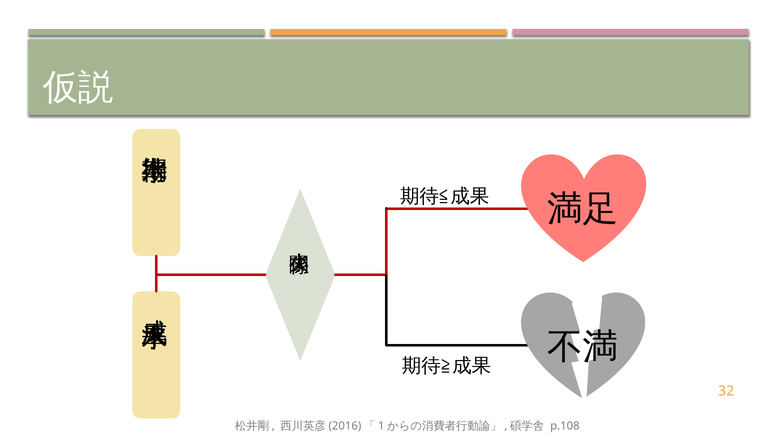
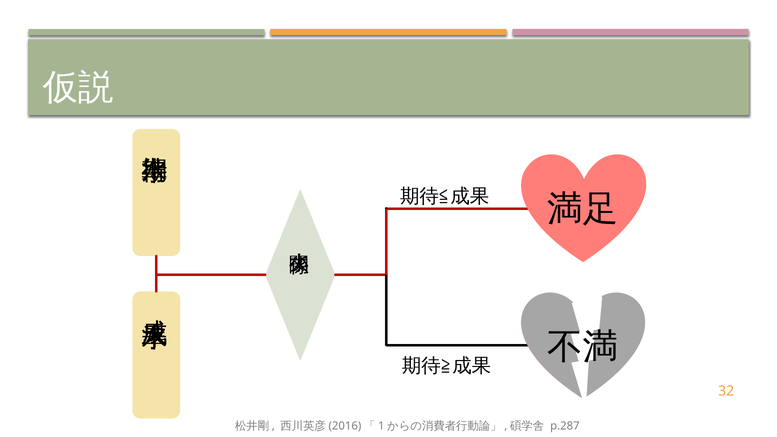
p.108: p.108 -> p.287
